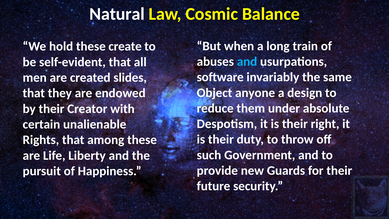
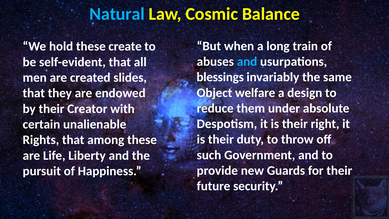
Natural colour: white -> light blue
software: software -> blessings
anyone: anyone -> welfare
